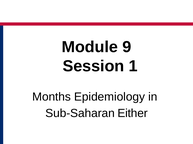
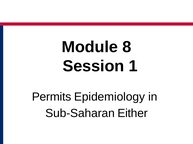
9: 9 -> 8
Months: Months -> Permits
